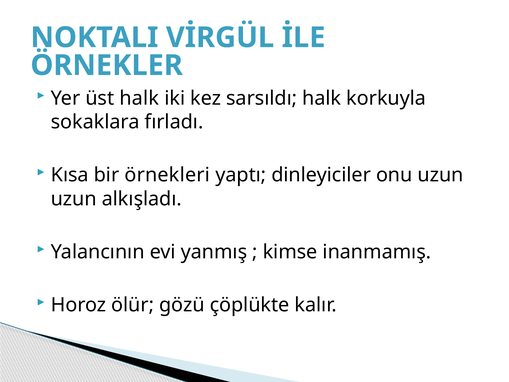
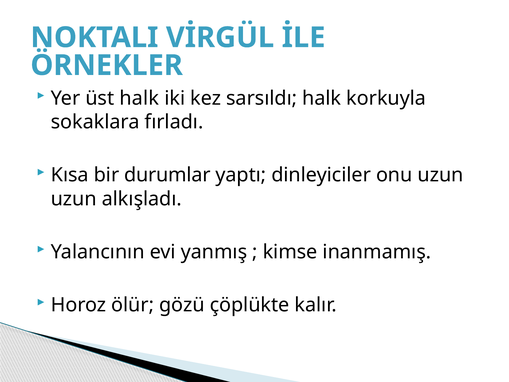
örnekleri: örnekleri -> durumlar
